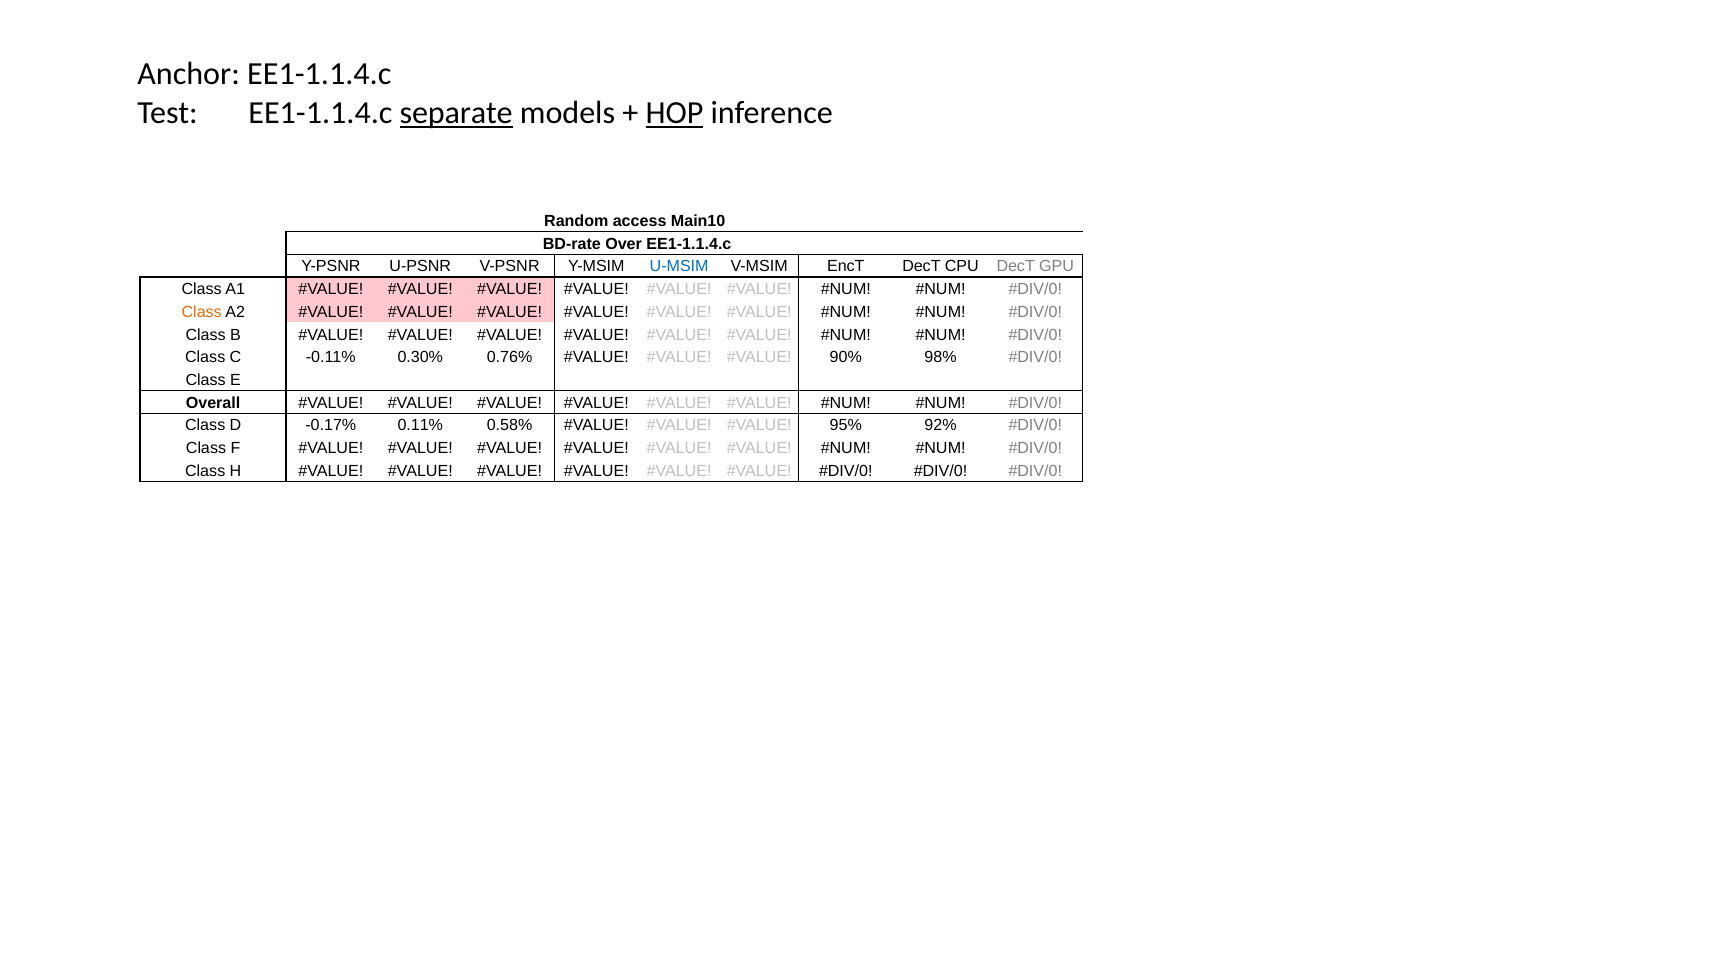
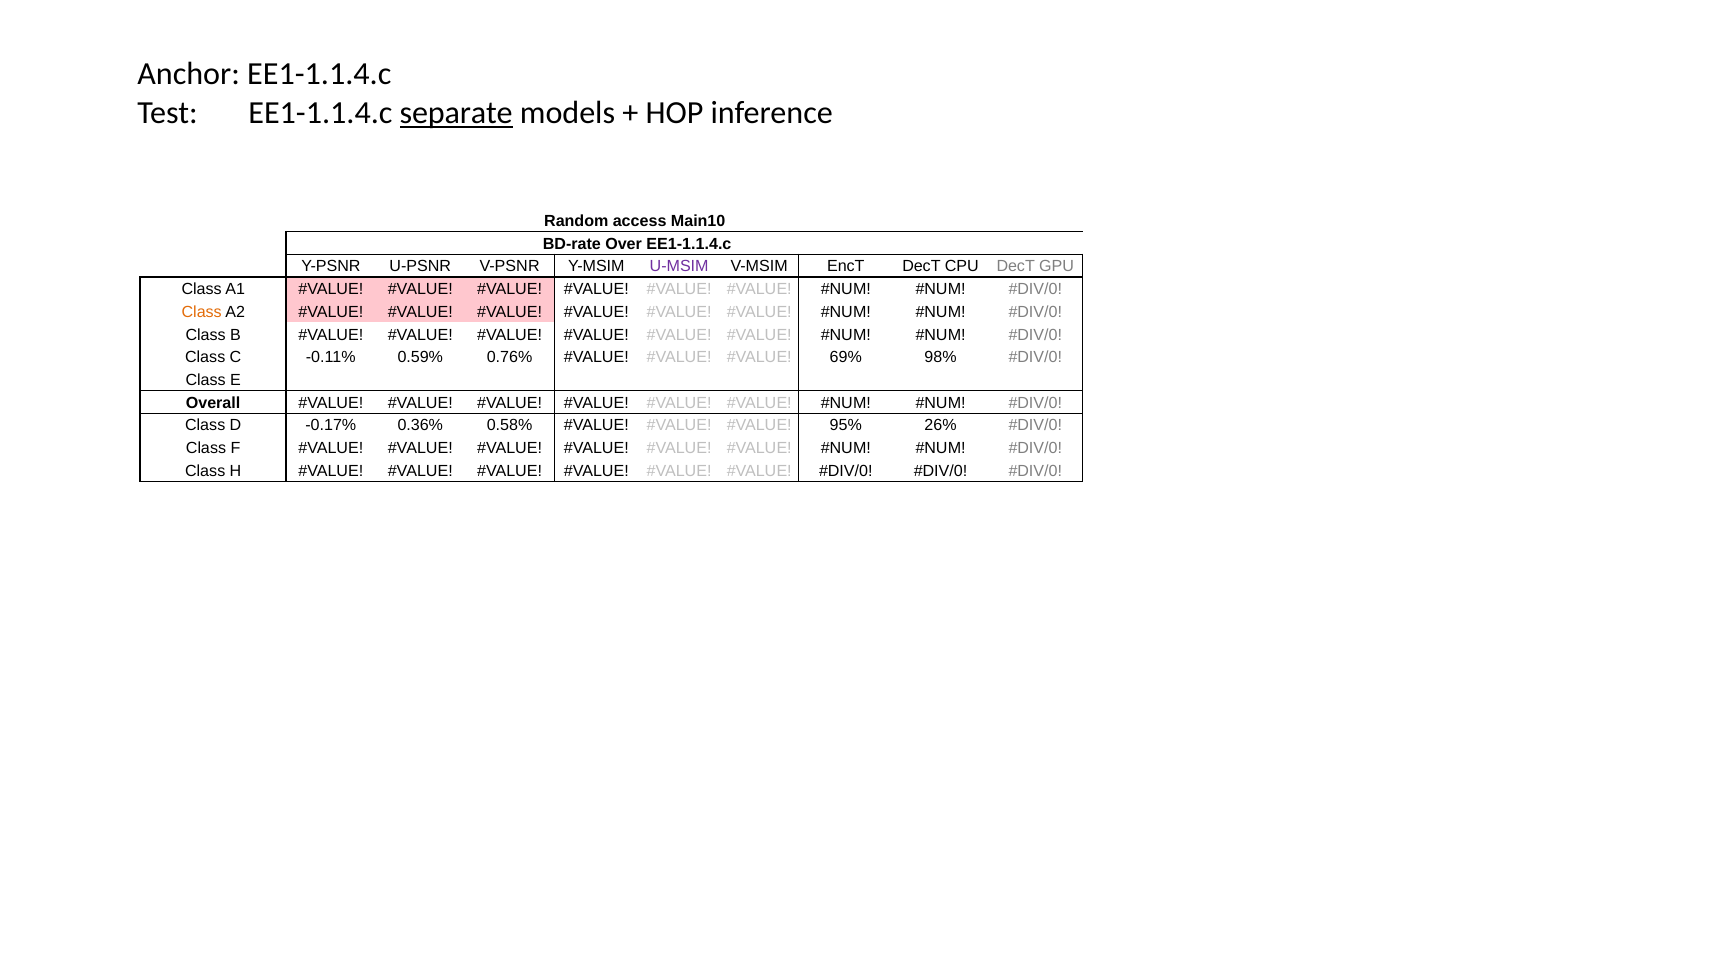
HOP underline: present -> none
U-MSIM colour: blue -> purple
0.30%: 0.30% -> 0.59%
90%: 90% -> 69%
0.11%: 0.11% -> 0.36%
92%: 92% -> 26%
